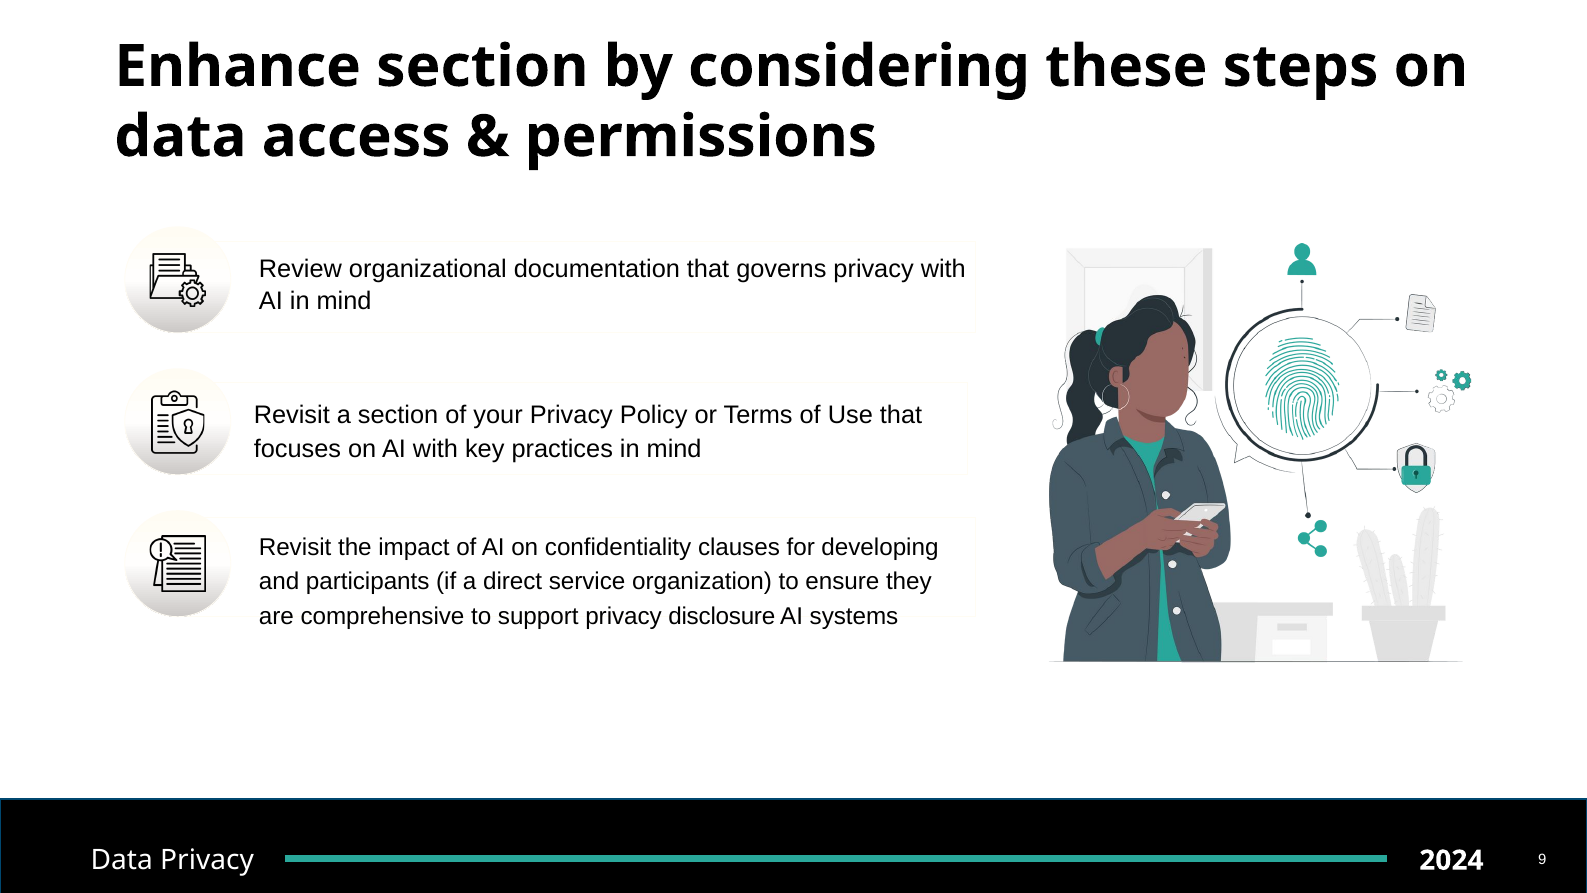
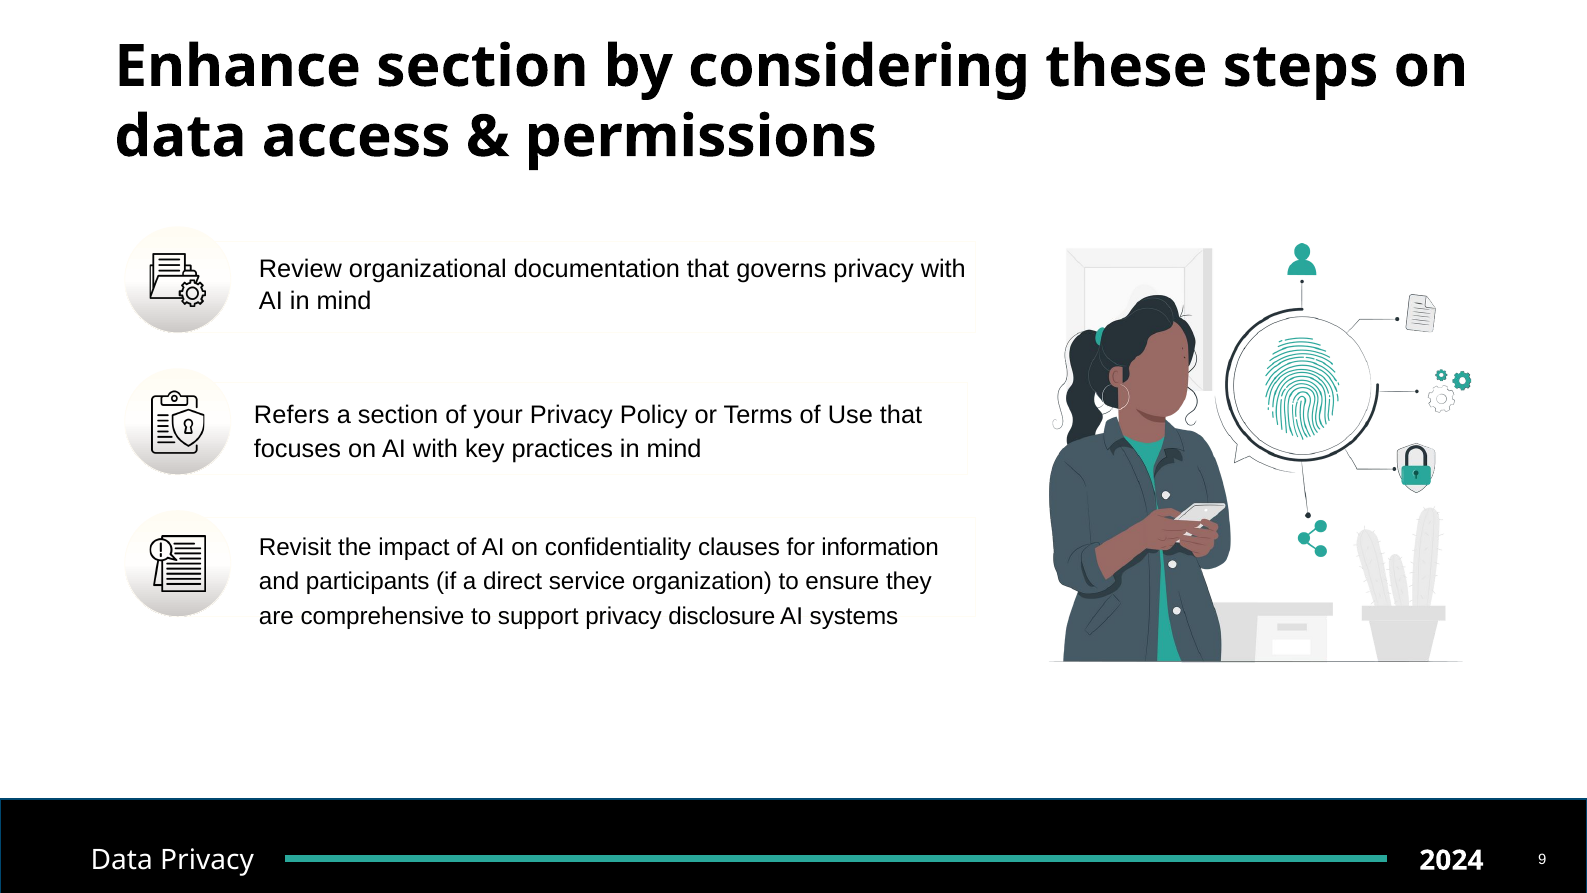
Revisit at (292, 415): Revisit -> Refers
developing: developing -> information
